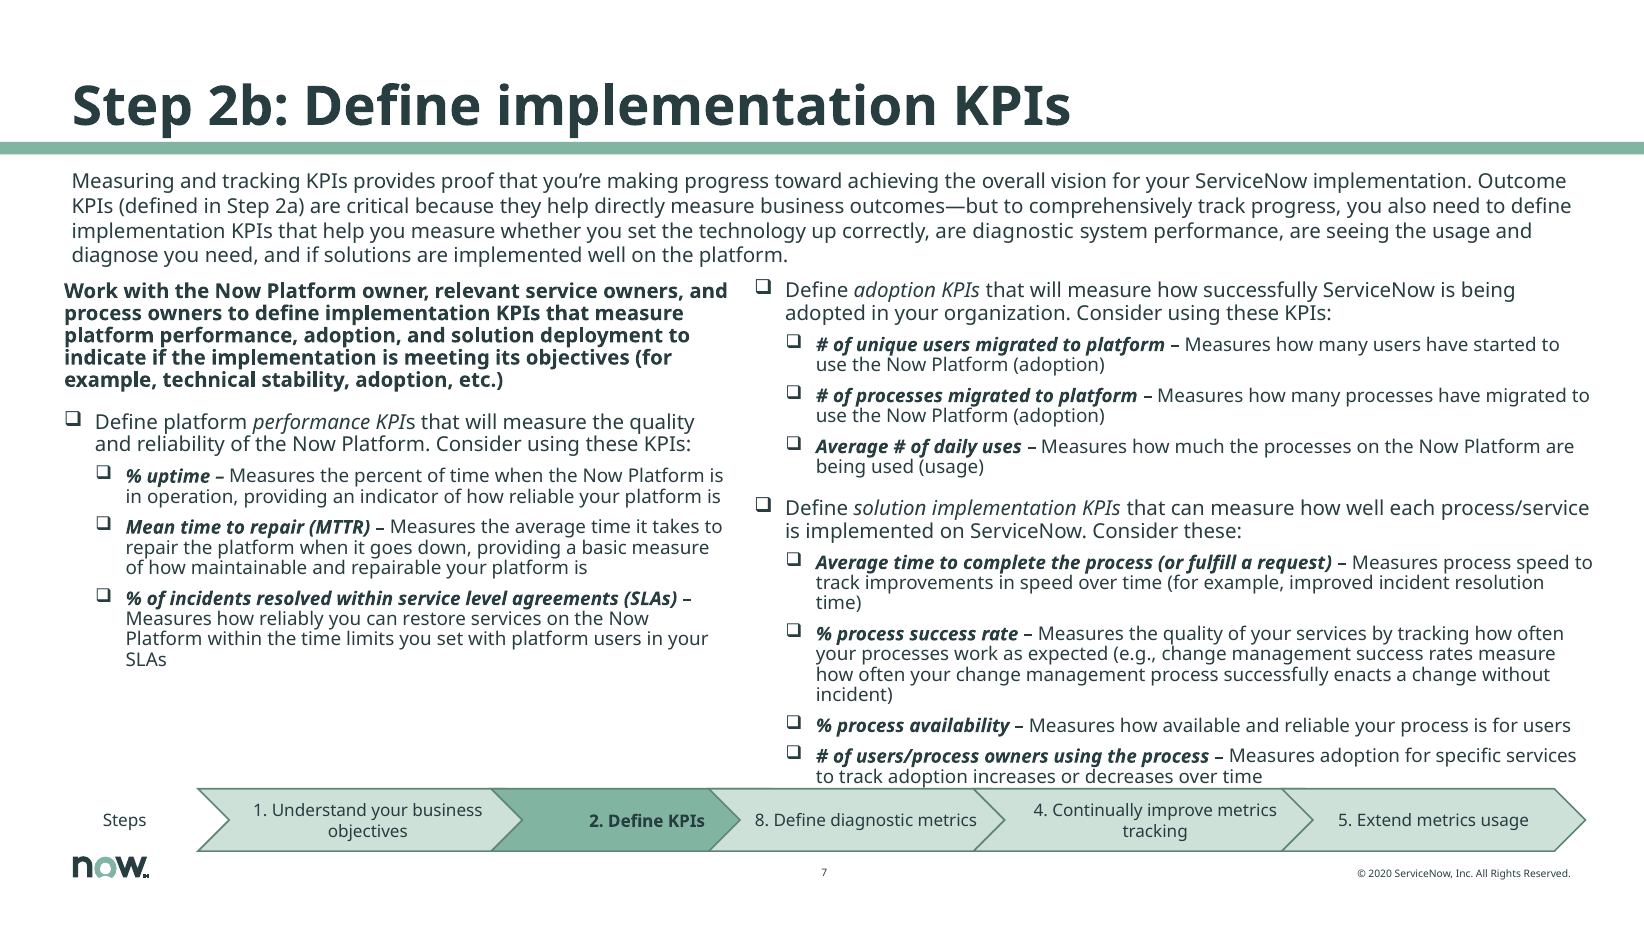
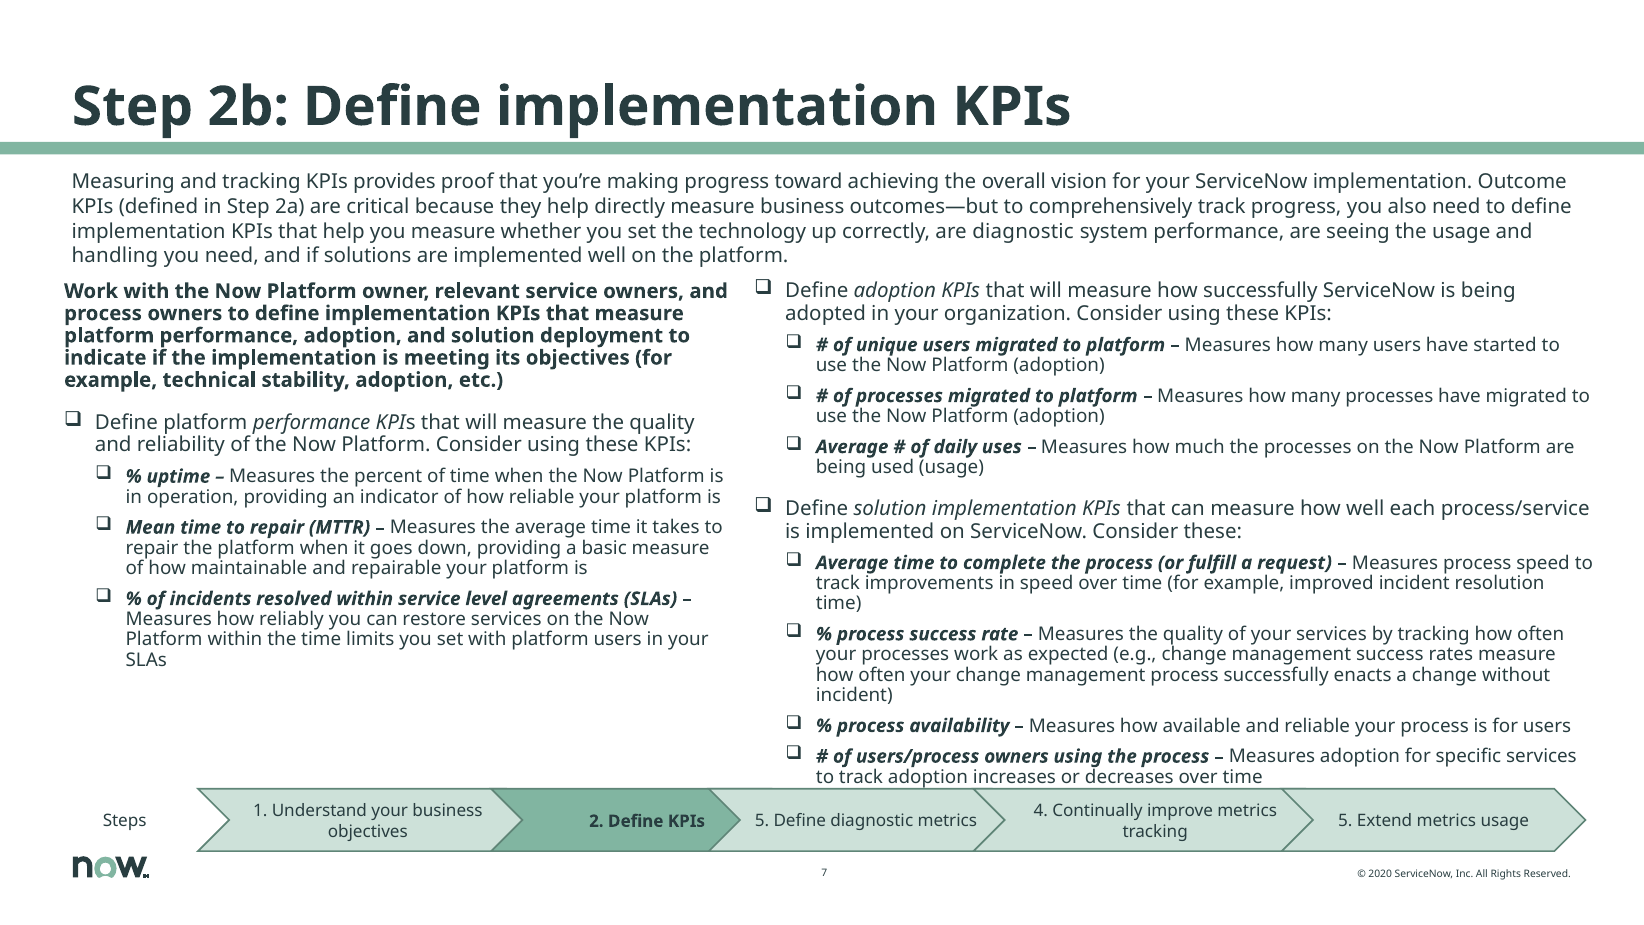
diagnose: diagnose -> handling
KPIs 8: 8 -> 5
